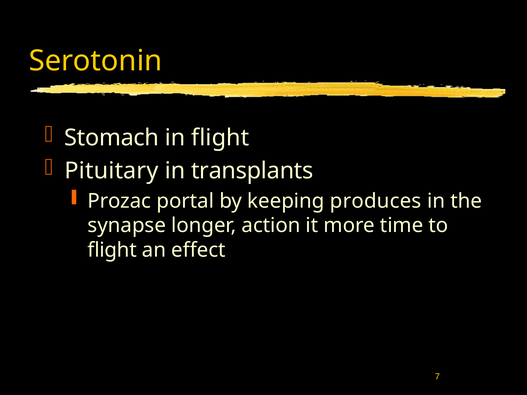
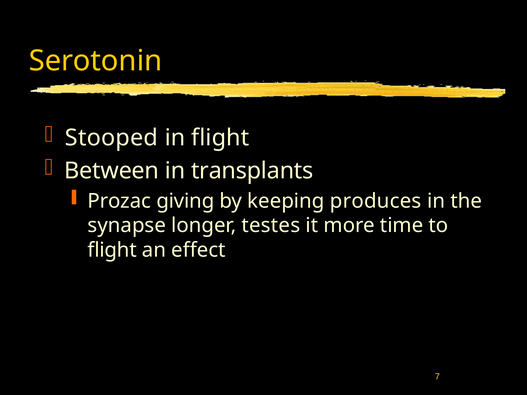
Stomach: Stomach -> Stooped
Pituitary: Pituitary -> Between
portal: portal -> giving
action: action -> testes
